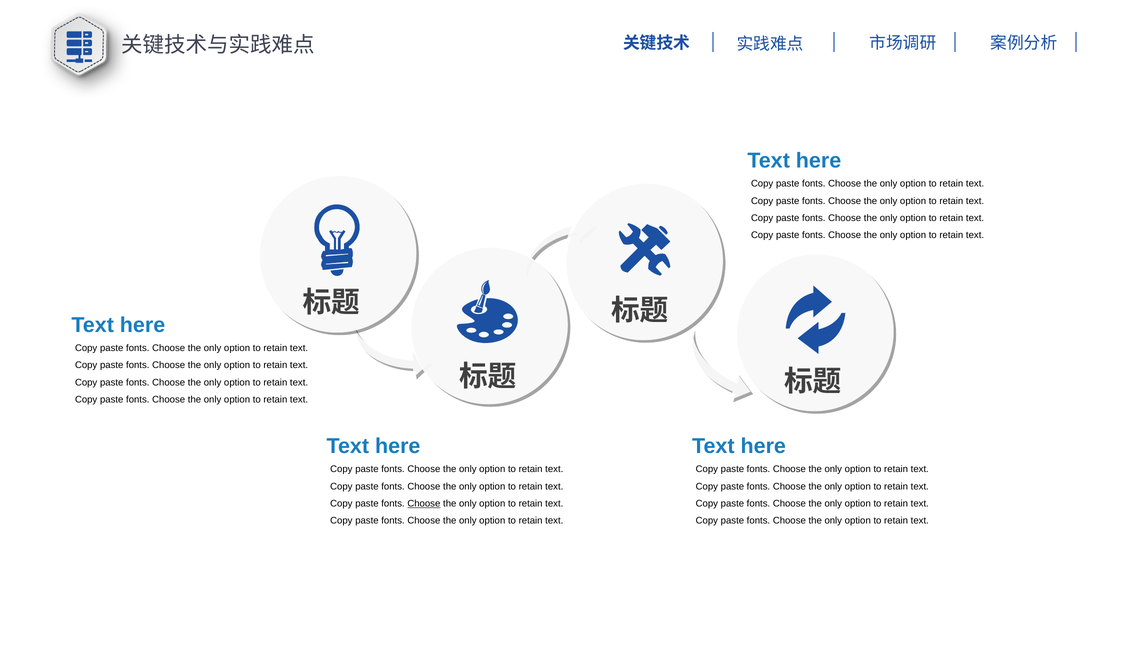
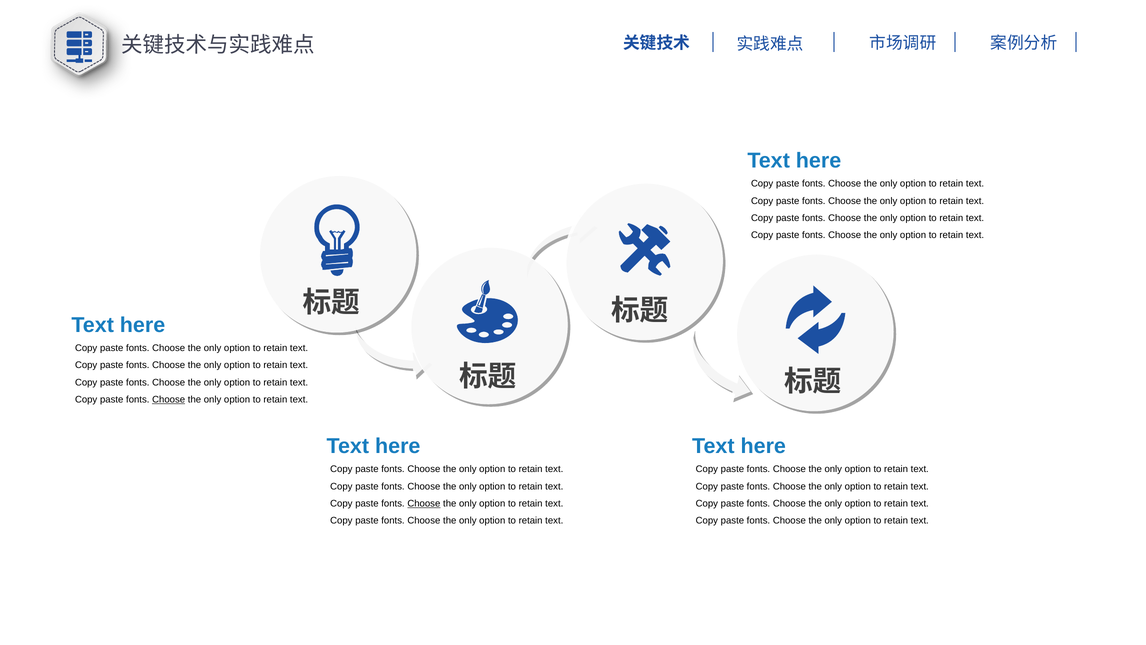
Choose at (169, 399) underline: none -> present
